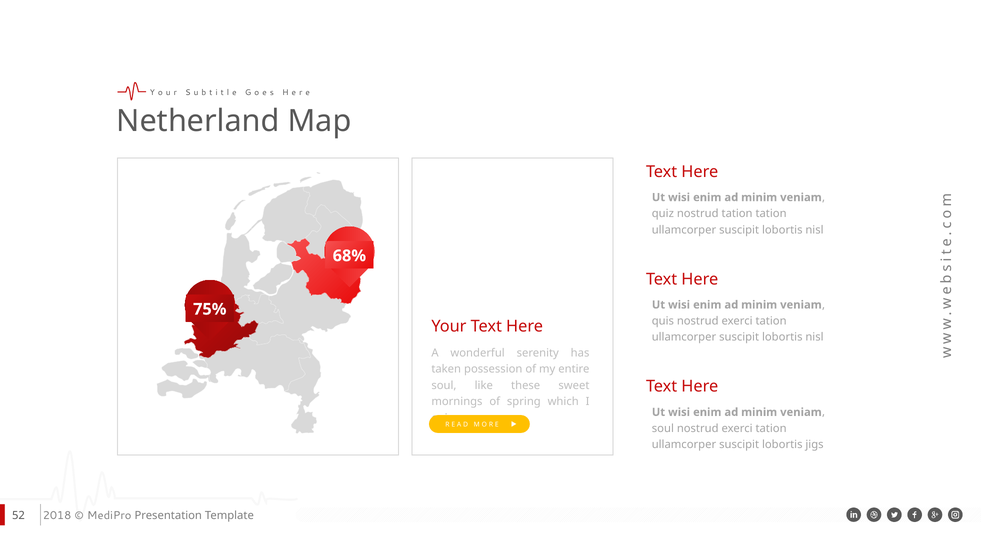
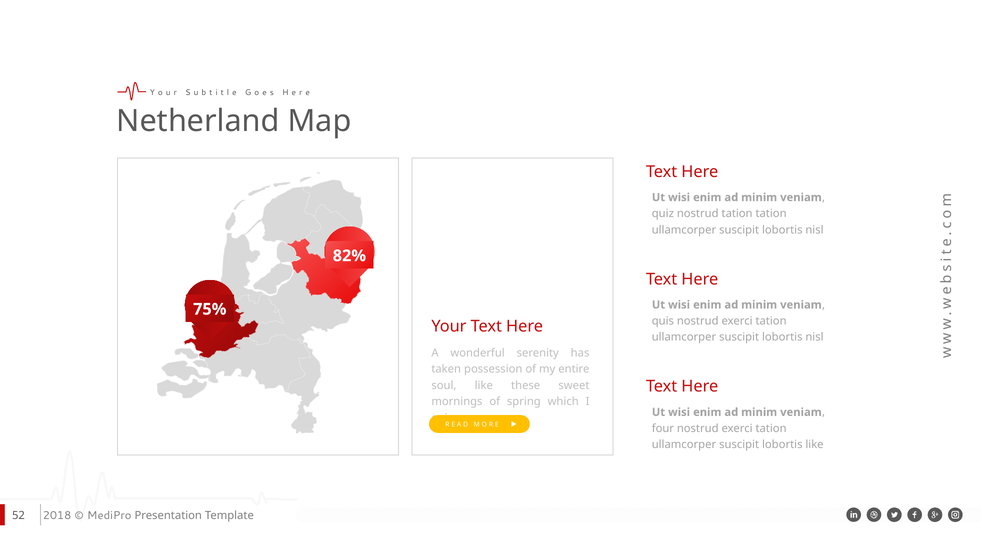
68%: 68% -> 82%
soul at (663, 428): soul -> four
lobortis jigs: jigs -> like
